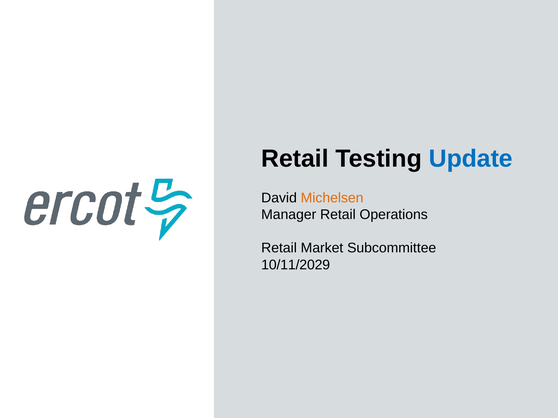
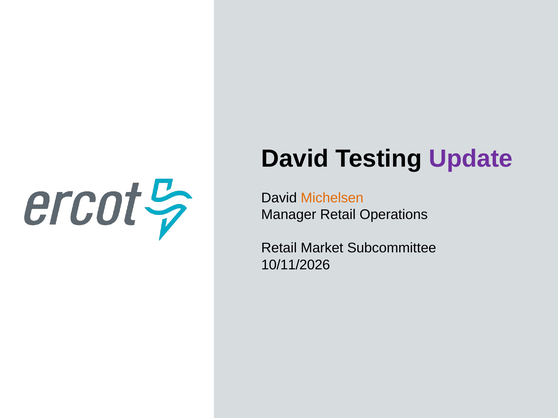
Retail at (295, 159): Retail -> David
Update colour: blue -> purple
10/11/2029: 10/11/2029 -> 10/11/2026
